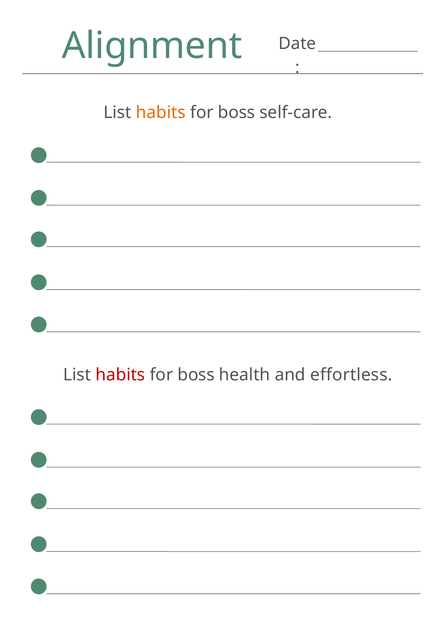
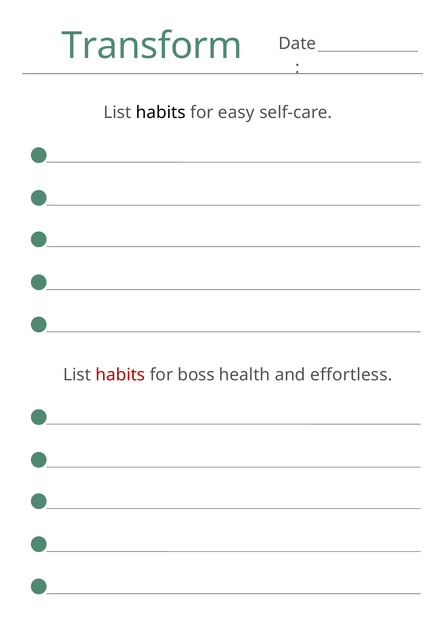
Alignment: Alignment -> Transform
habits at (161, 113) colour: orange -> black
boss at (237, 113): boss -> easy
